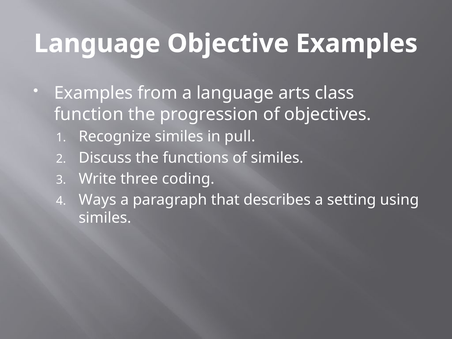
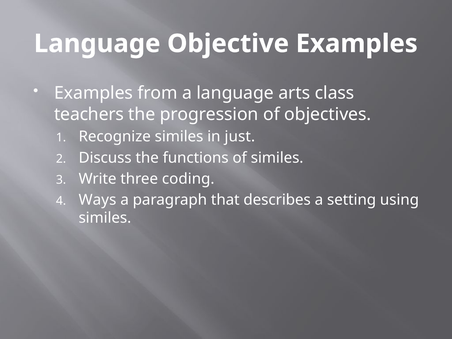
function: function -> teachers
pull: pull -> just
